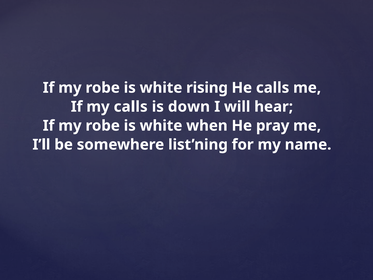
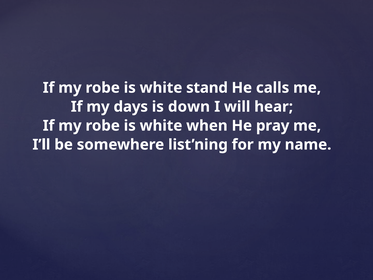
rising: rising -> stand
my calls: calls -> days
